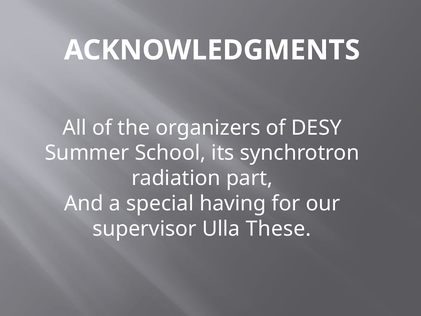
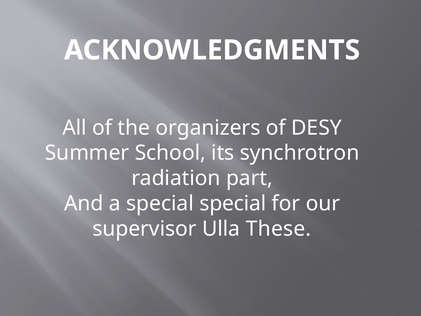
special having: having -> special
